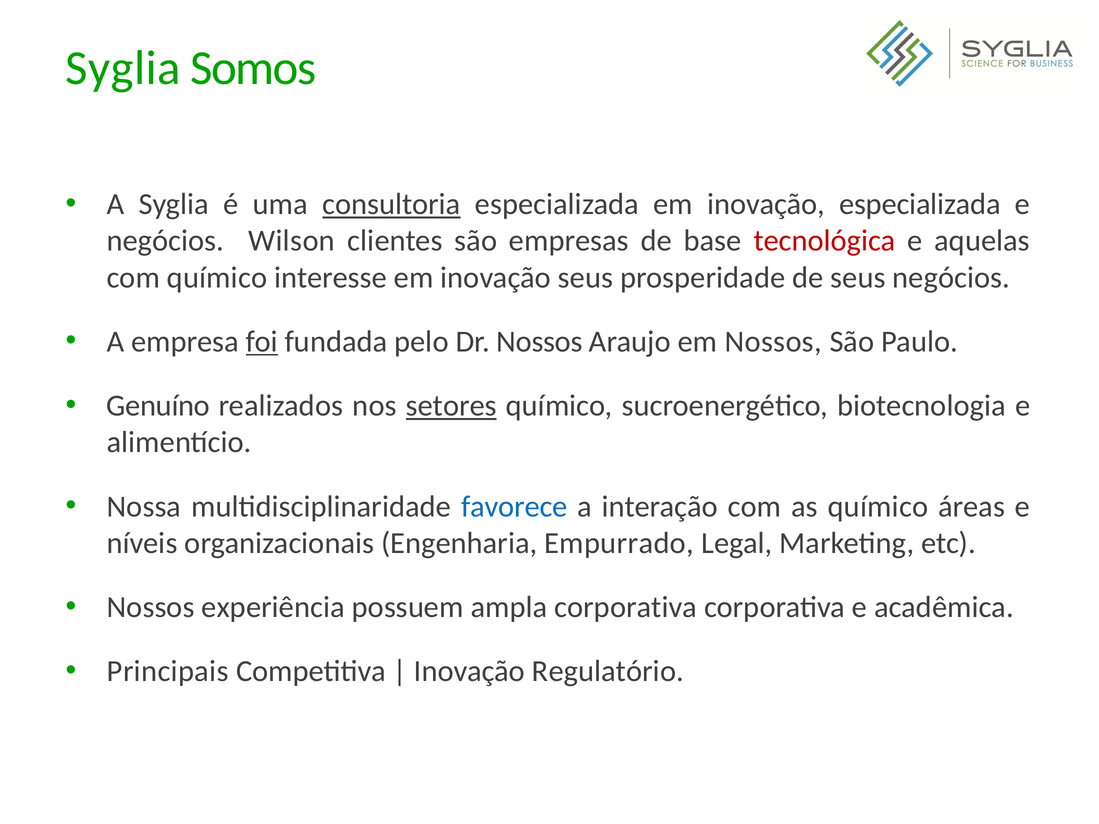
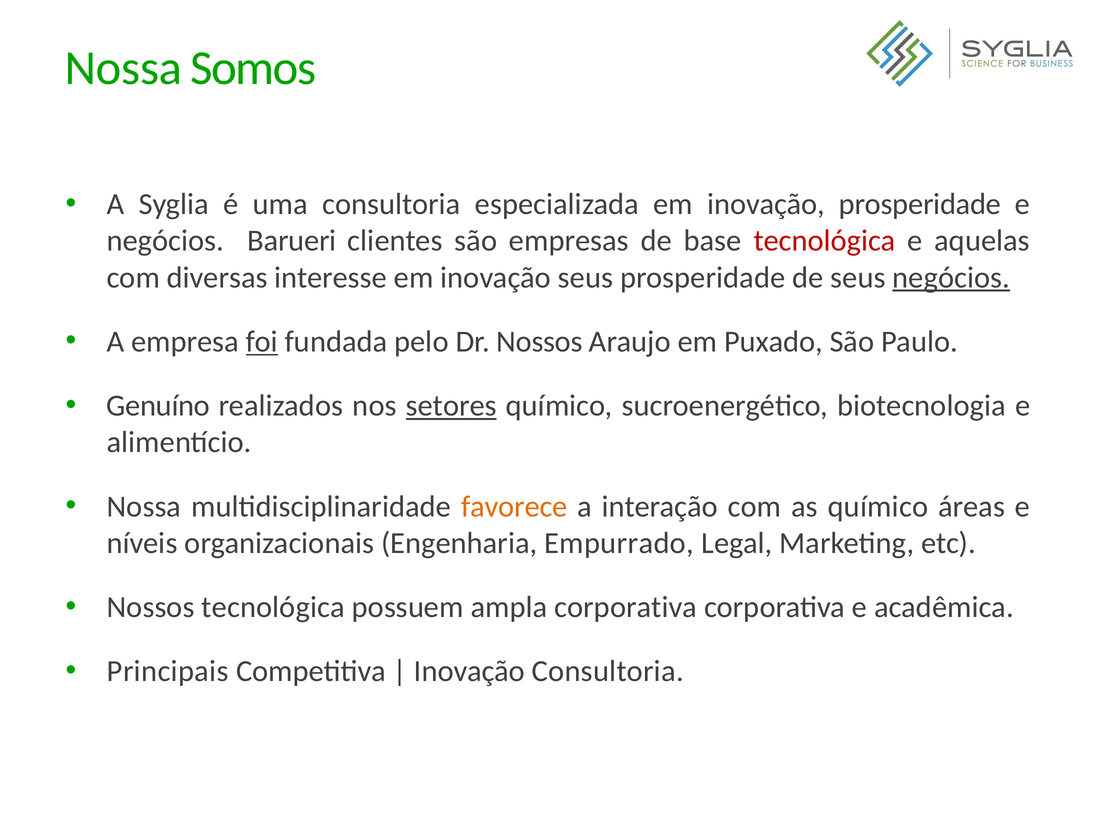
Syglia at (123, 68): Syglia -> Nossa
consultoria at (391, 204) underline: present -> none
inovação especializada: especializada -> prosperidade
Wilson: Wilson -> Barueri
com químico: químico -> diversas
negócios at (951, 278) underline: none -> present
em Nossos: Nossos -> Puxado
favorece colour: blue -> orange
Nossos experiência: experiência -> tecnológica
Inovação Regulatório: Regulatório -> Consultoria
